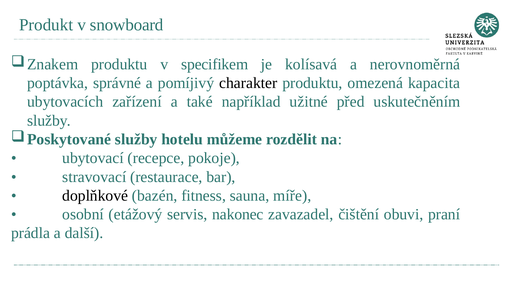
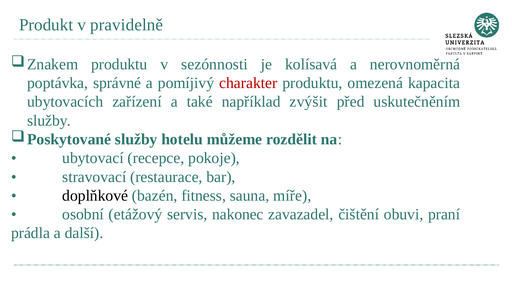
snowboard: snowboard -> pravidelně
specifikem: specifikem -> sezónnosti
charakter colour: black -> red
užitné: užitné -> zvýšit
